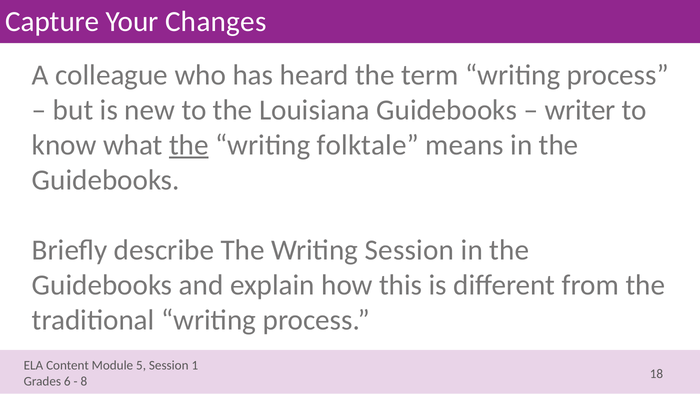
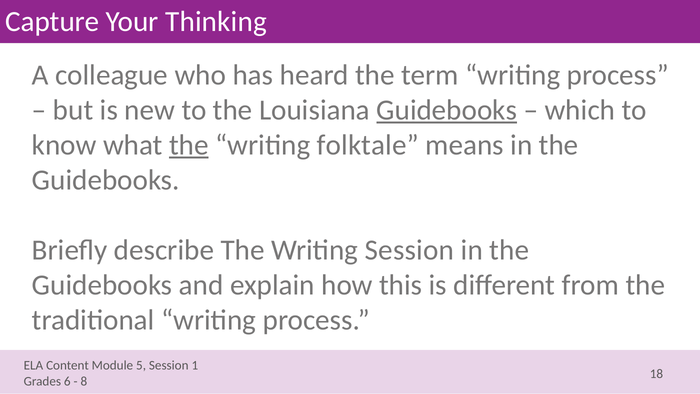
Changes: Changes -> Thinking
Guidebooks at (447, 110) underline: none -> present
writer: writer -> which
